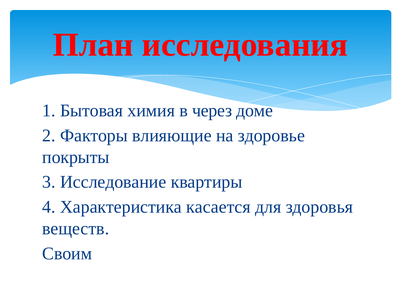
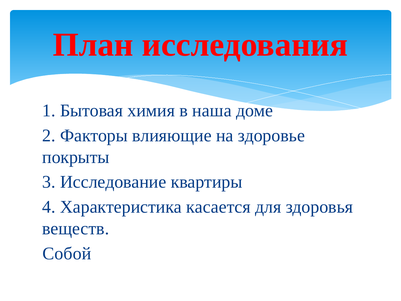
через: через -> наша
Своим: Своим -> Собой
